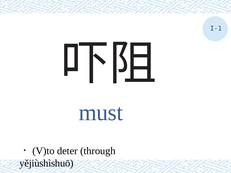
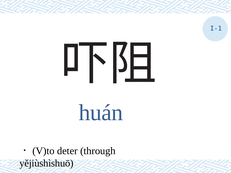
must: must -> huán
